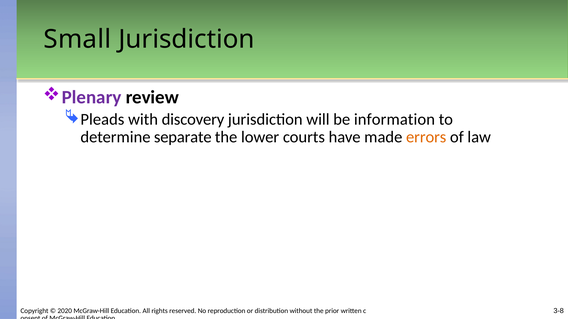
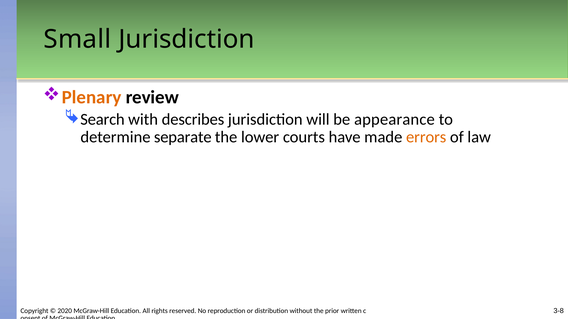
Plenary colour: purple -> orange
Pleads: Pleads -> Search
discovery: discovery -> describes
information: information -> appearance
